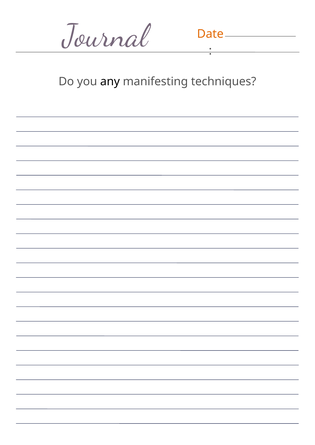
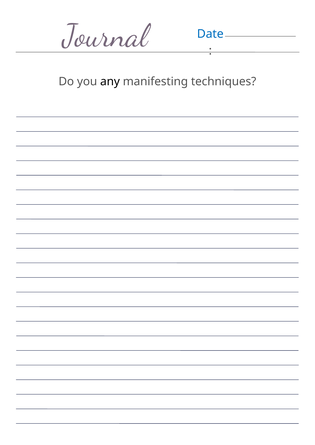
Date colour: orange -> blue
